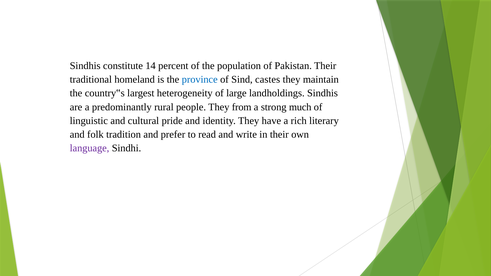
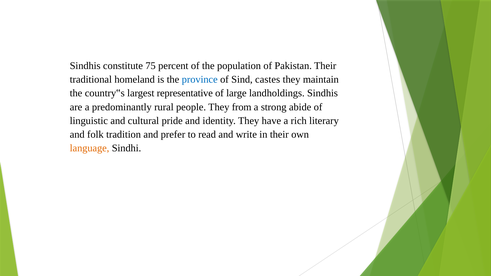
14: 14 -> 75
heterogeneity: heterogeneity -> representative
much: much -> abide
language colour: purple -> orange
